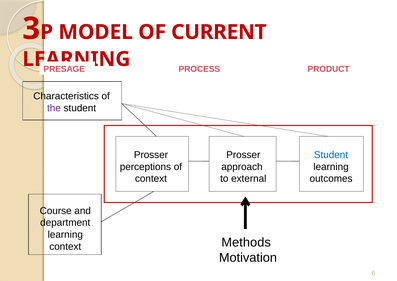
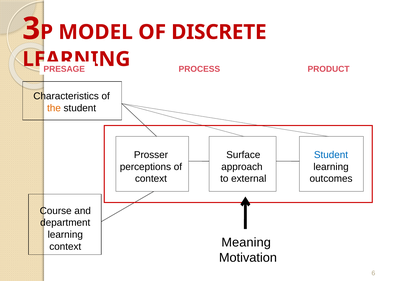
CURRENT: CURRENT -> DISCRETE
the colour: purple -> orange
Prosser at (243, 155): Prosser -> Surface
Methods: Methods -> Meaning
